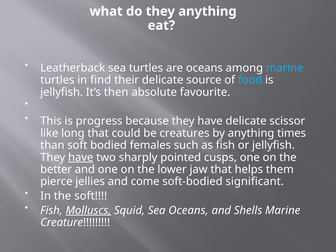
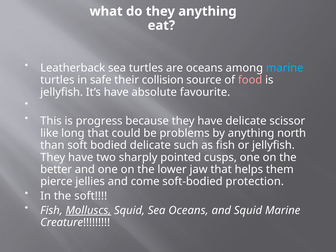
find: find -> safe
their delicate: delicate -> collision
food colour: light blue -> pink
It’s then: then -> have
creatures: creatures -> problems
times: times -> north
bodied females: females -> delicate
have at (81, 157) underline: present -> none
significant: significant -> protection
and Shells: Shells -> Squid
